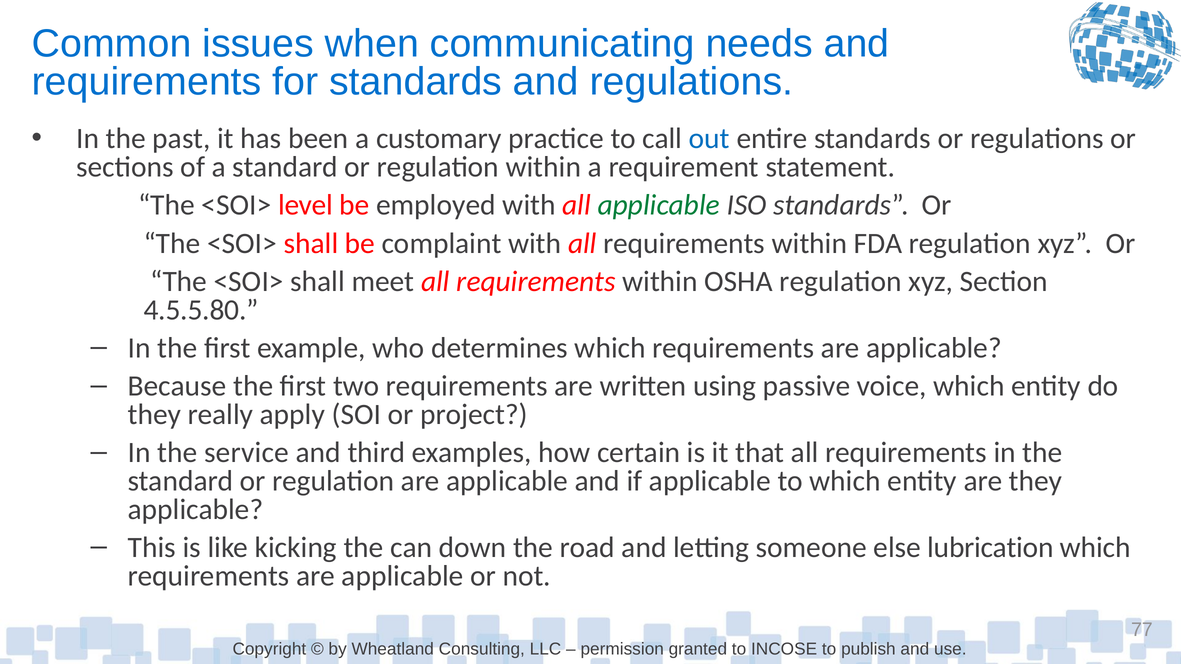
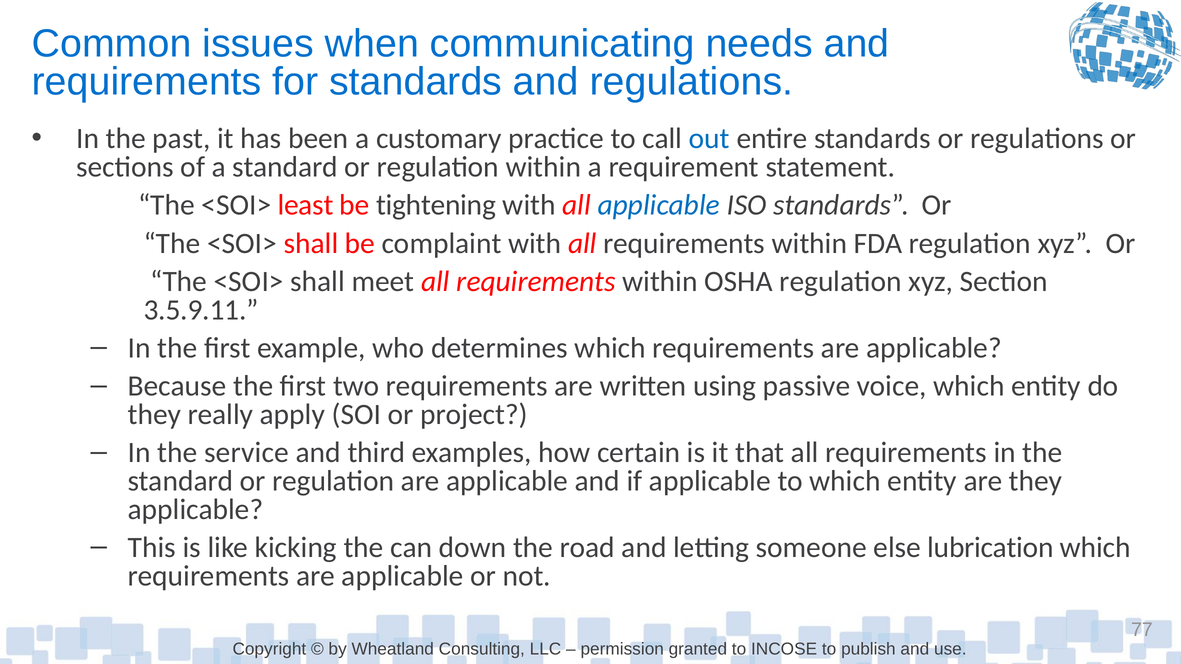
level: level -> least
employed: employed -> tightening
applicable at (659, 205) colour: green -> blue
4.5.5.80: 4.5.5.80 -> 3.5.9.11
